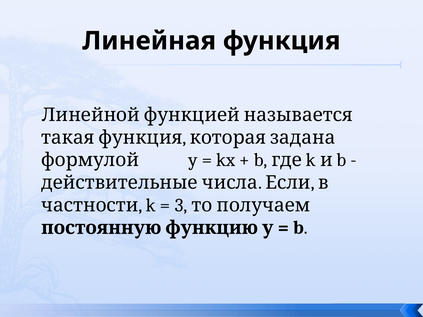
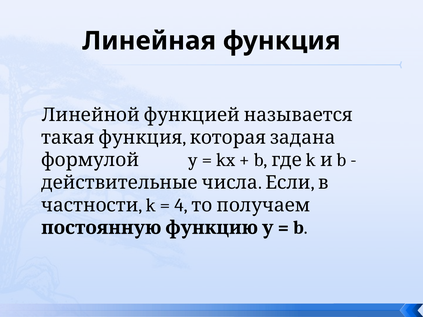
3: 3 -> 4
